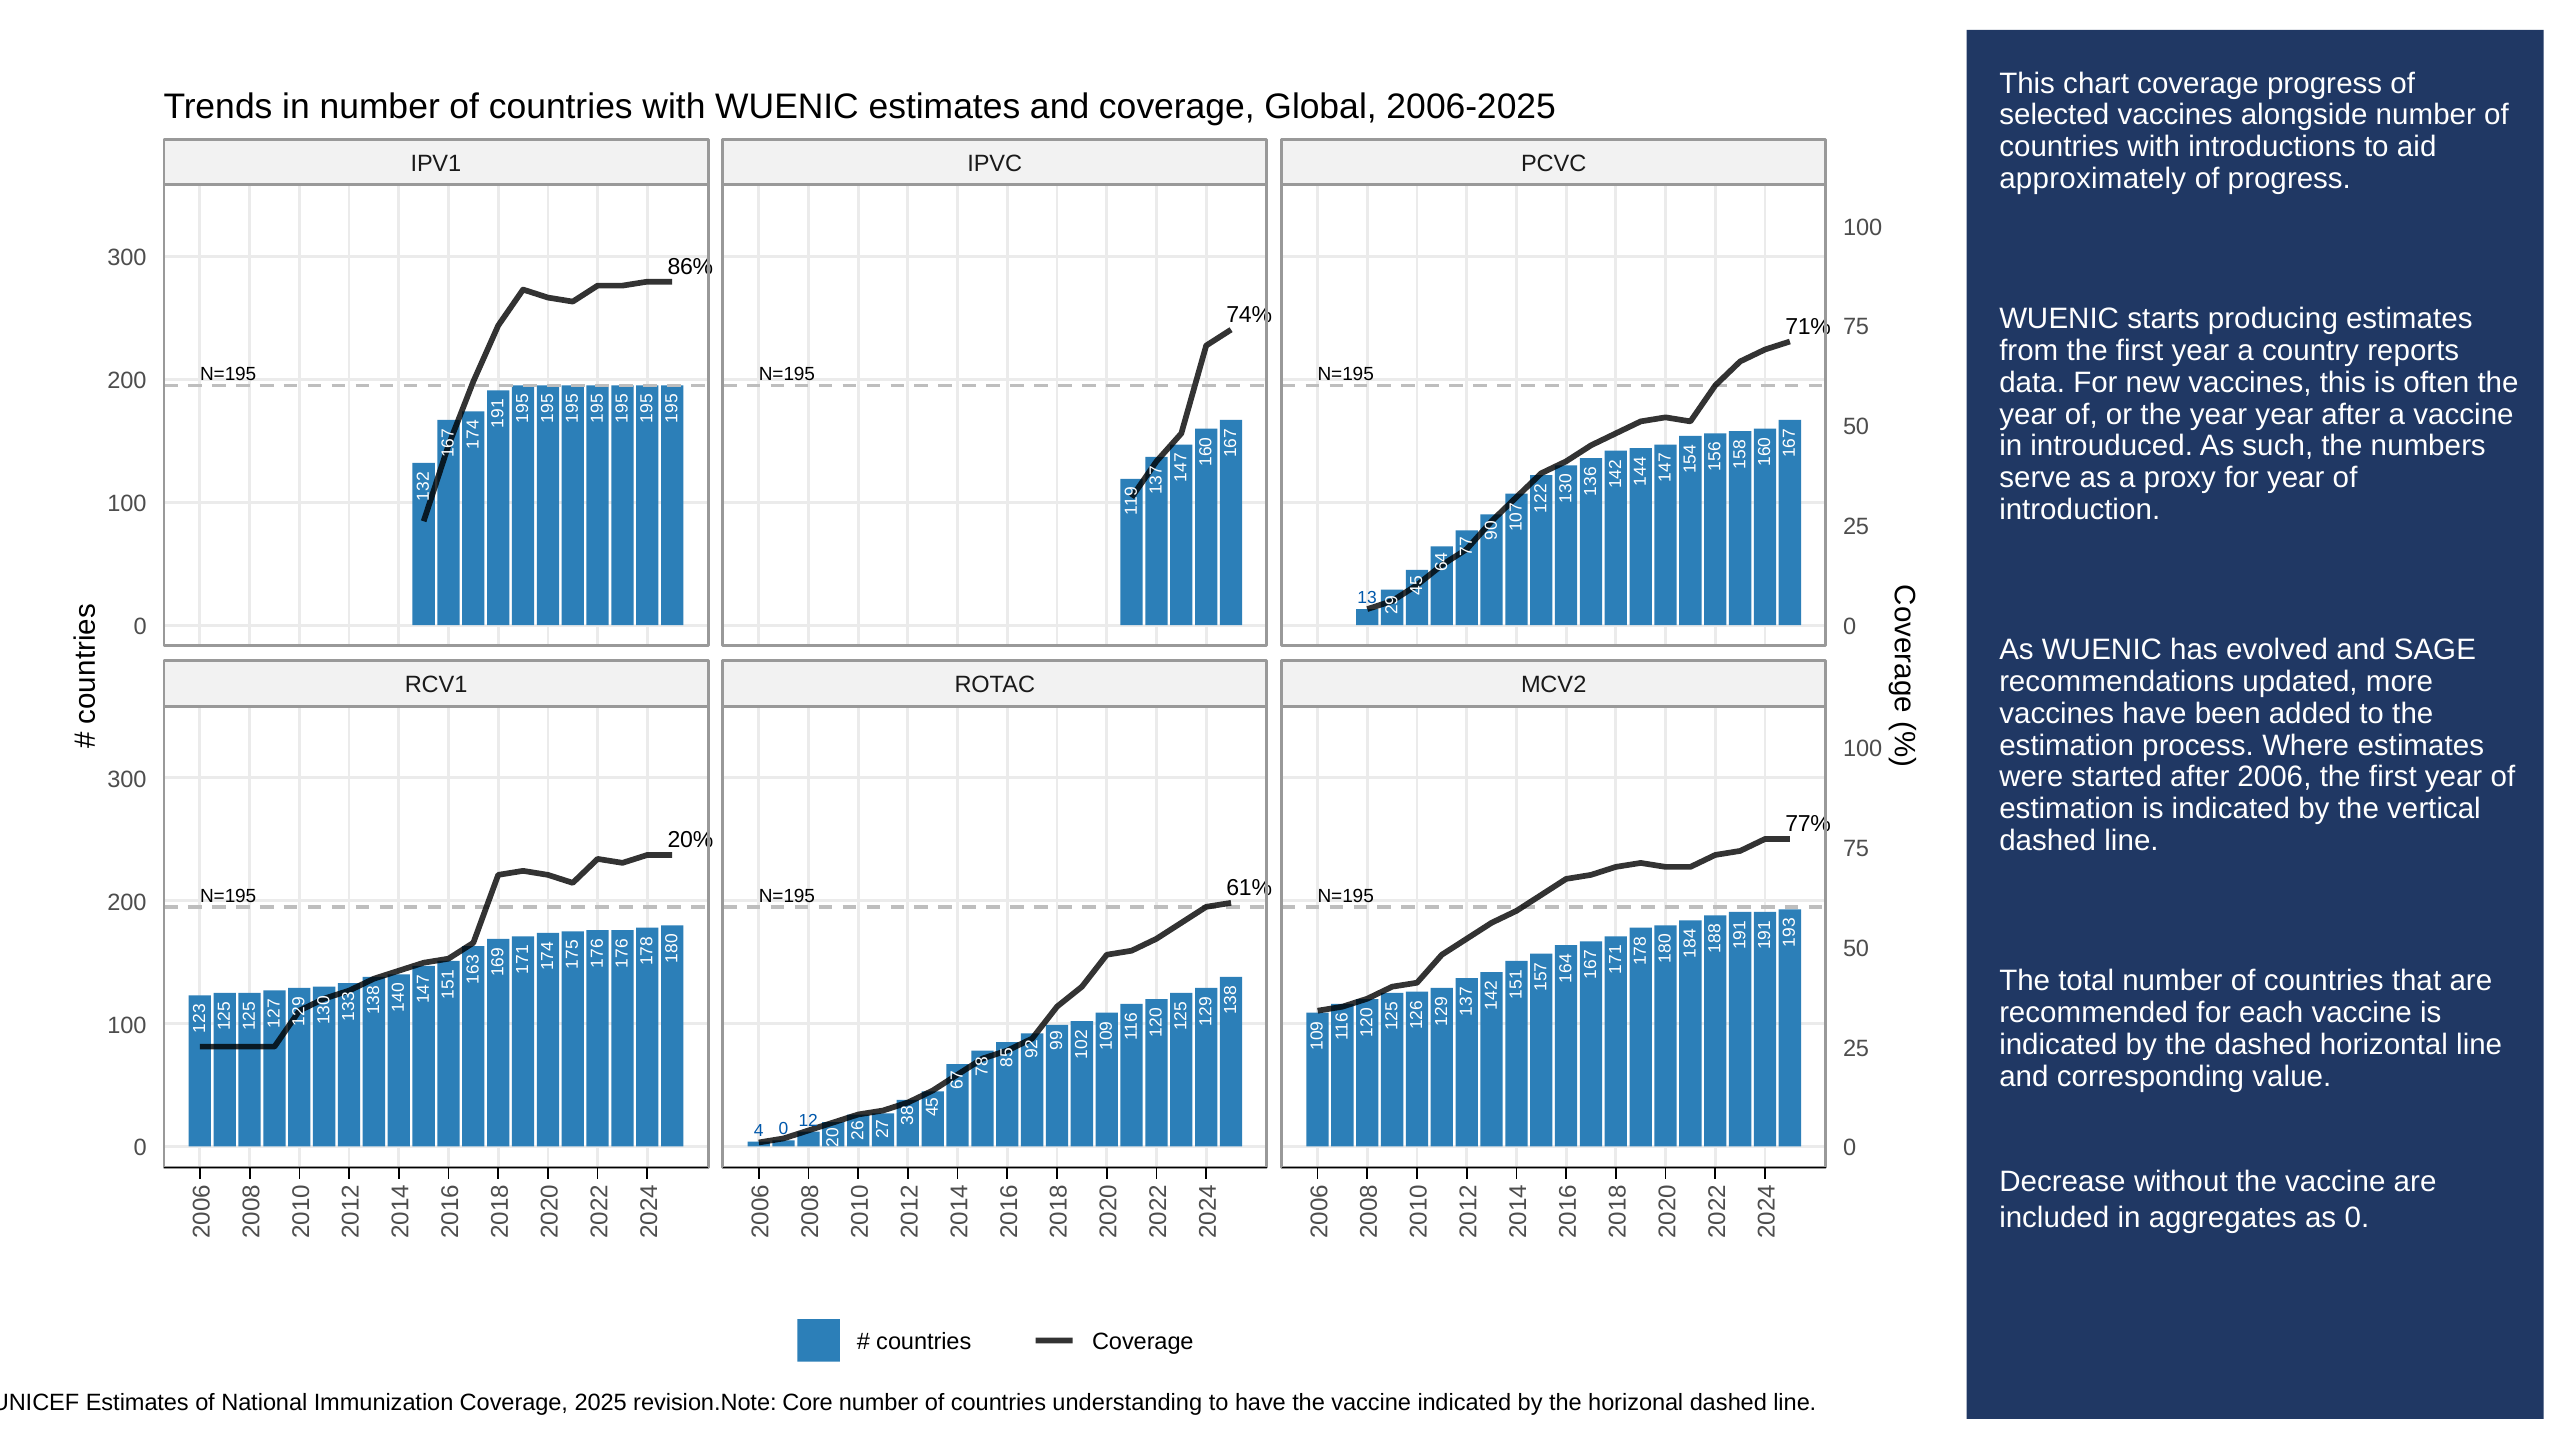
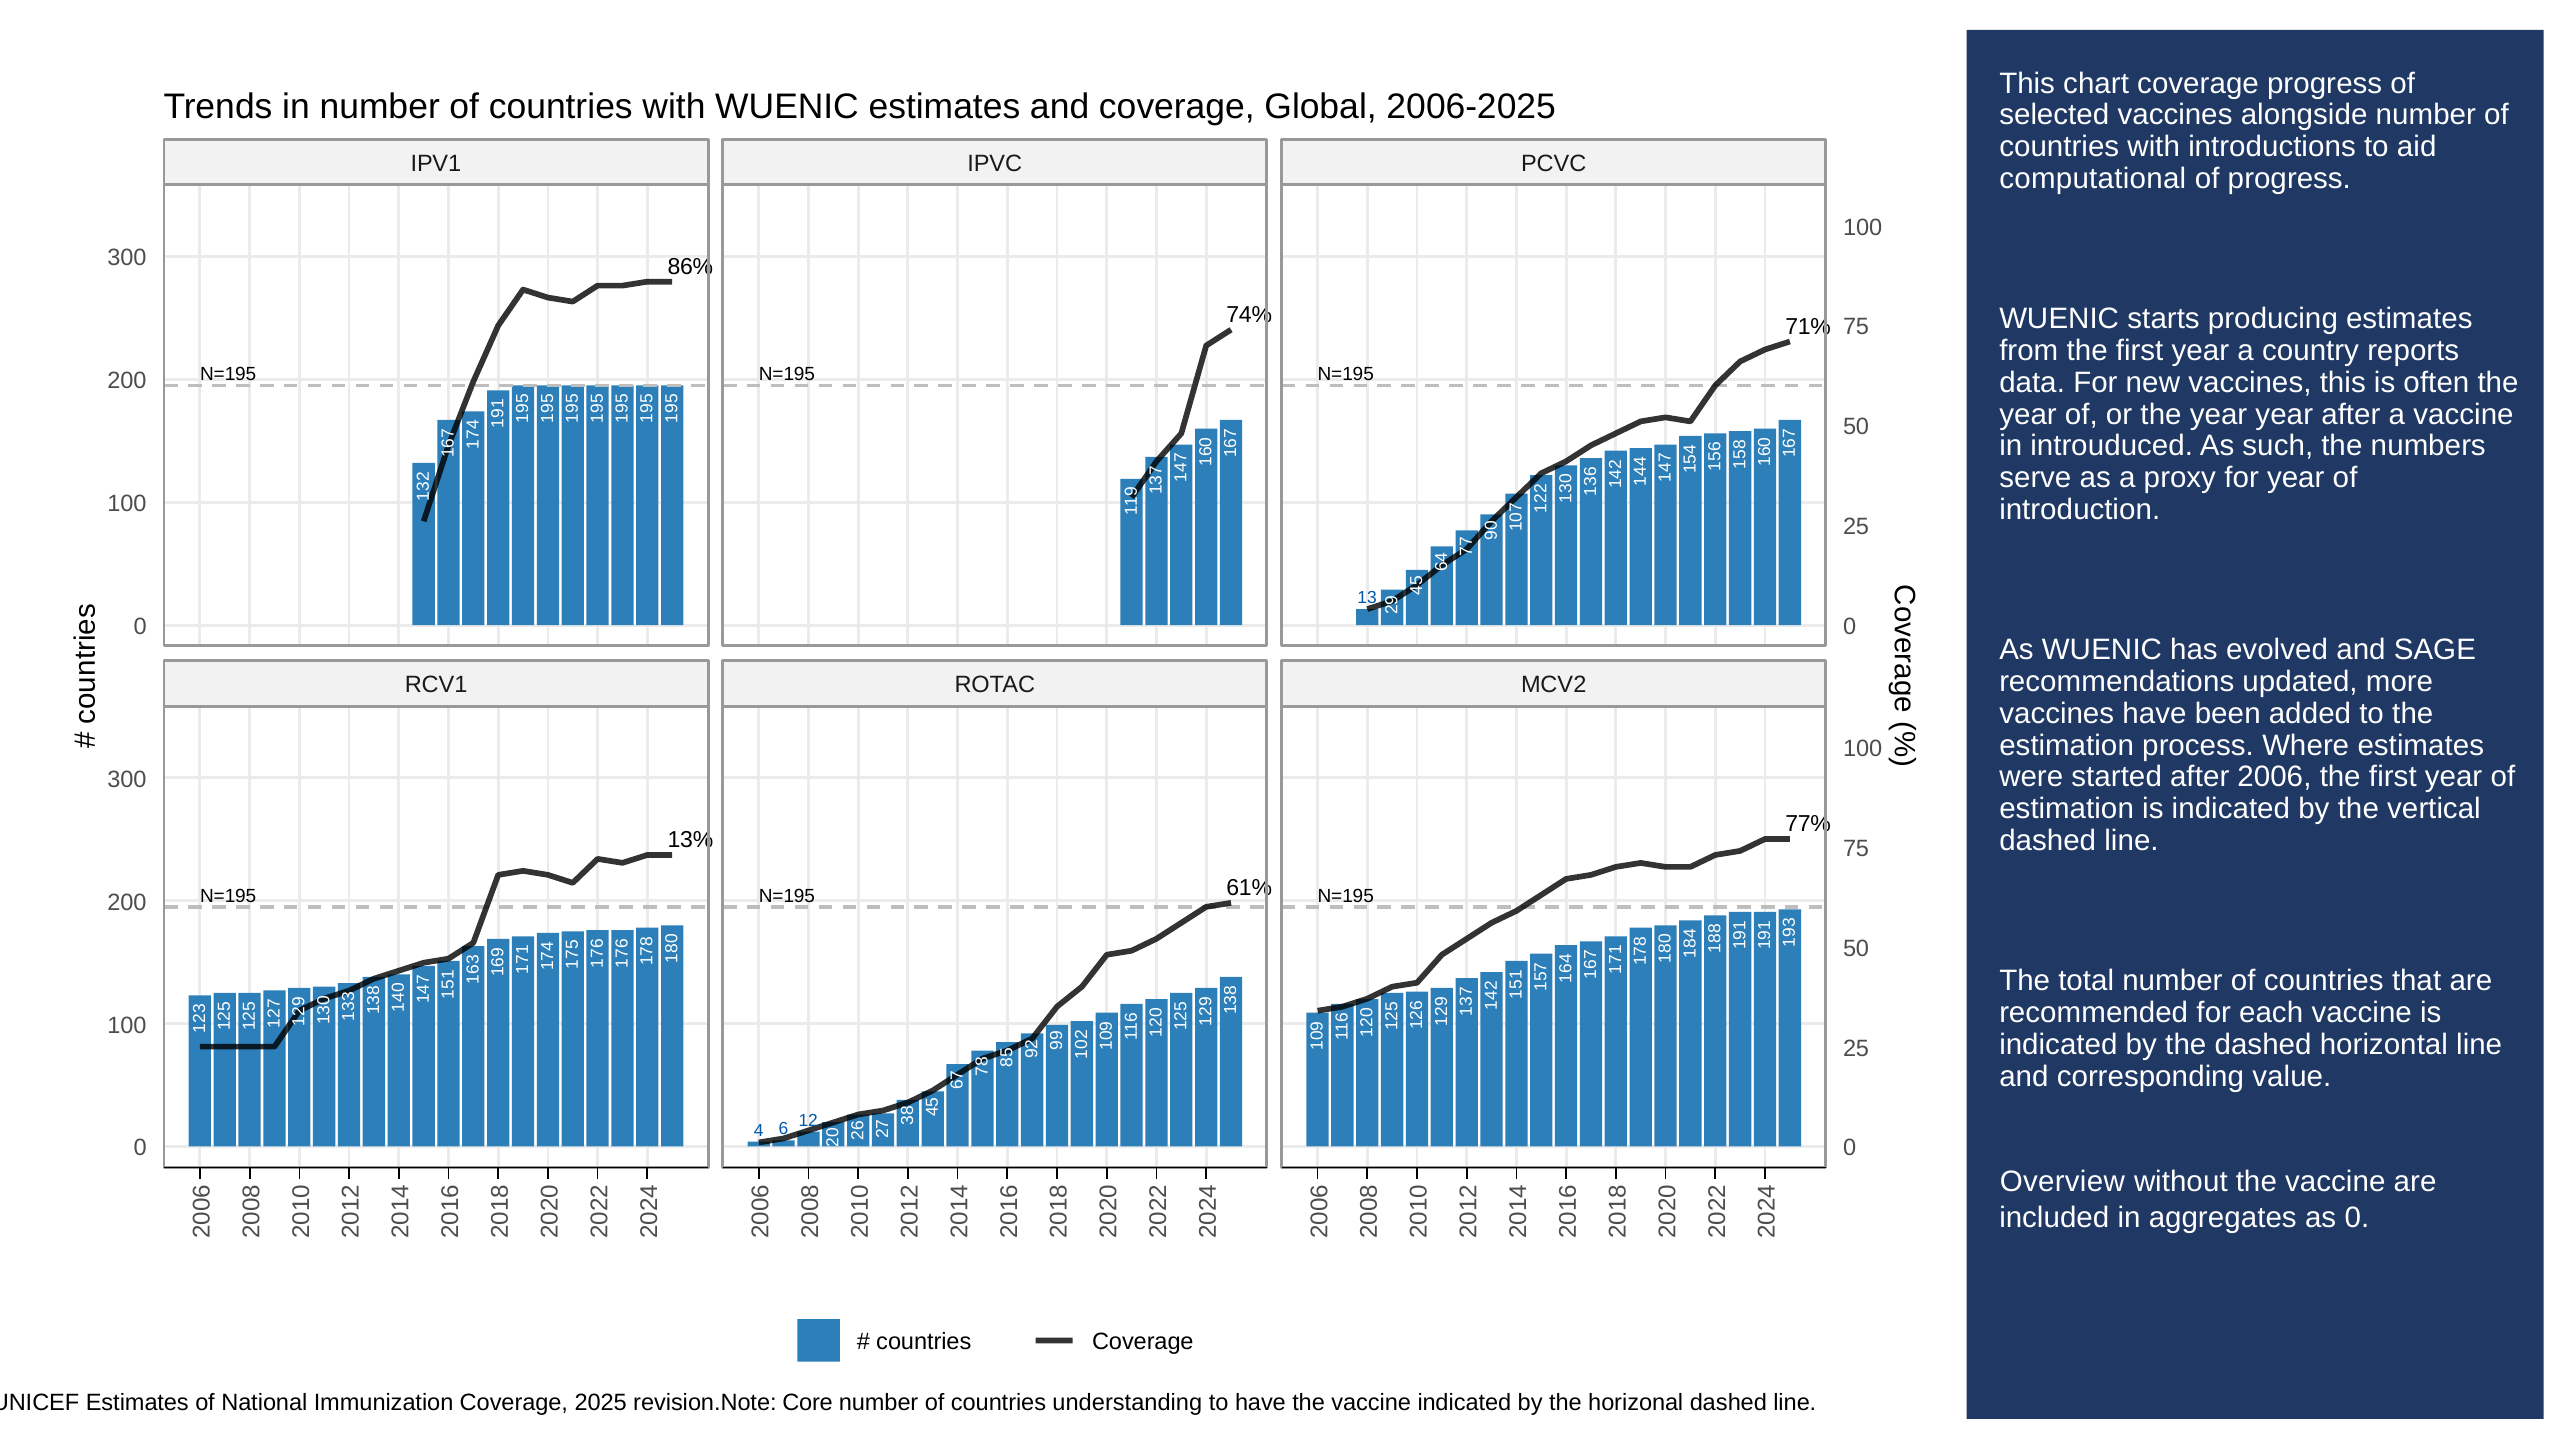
approximately: approximately -> computational
20%: 20% -> 13%
0 at (784, 1129): 0 -> 6
Decrease: Decrease -> Overview
